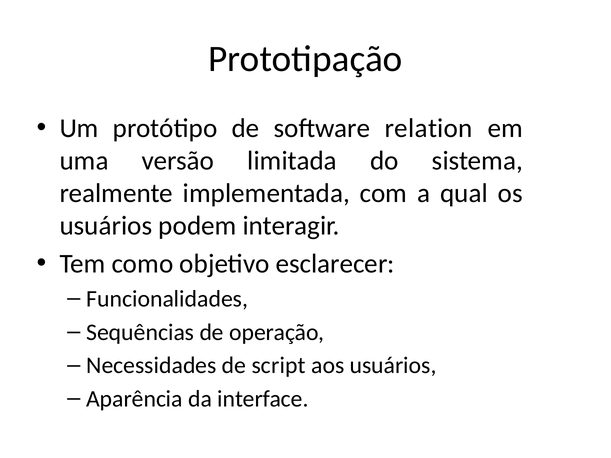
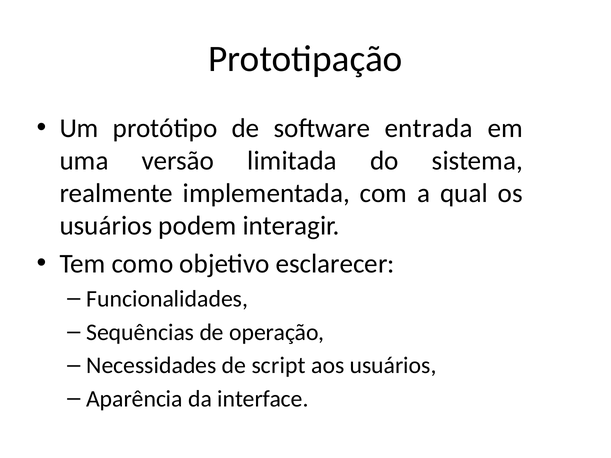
relation: relation -> entrada
